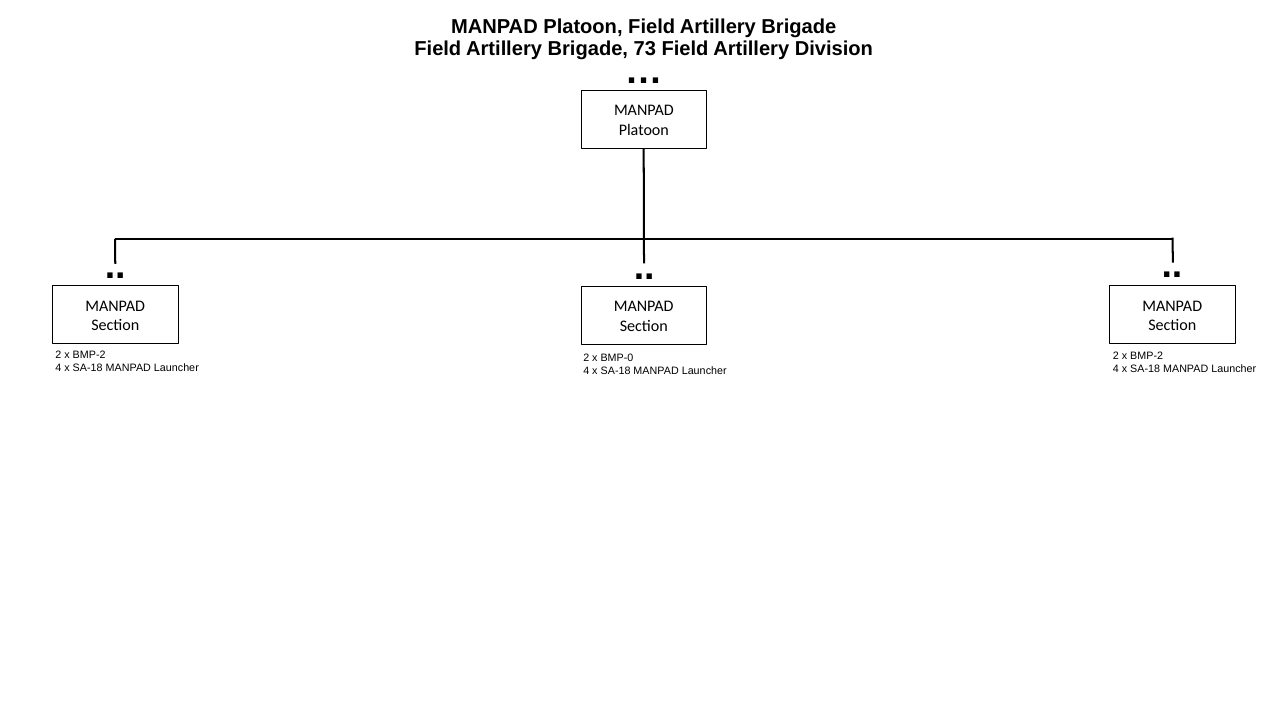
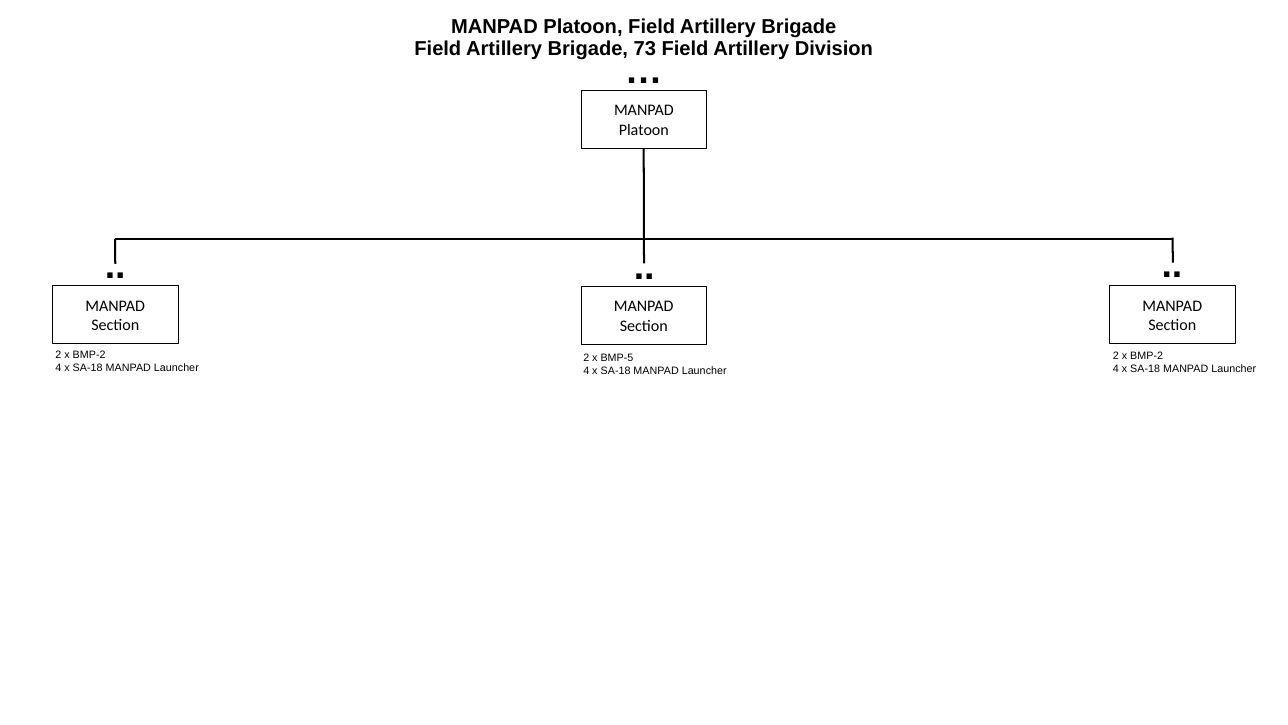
BMP-0: BMP-0 -> BMP-5
